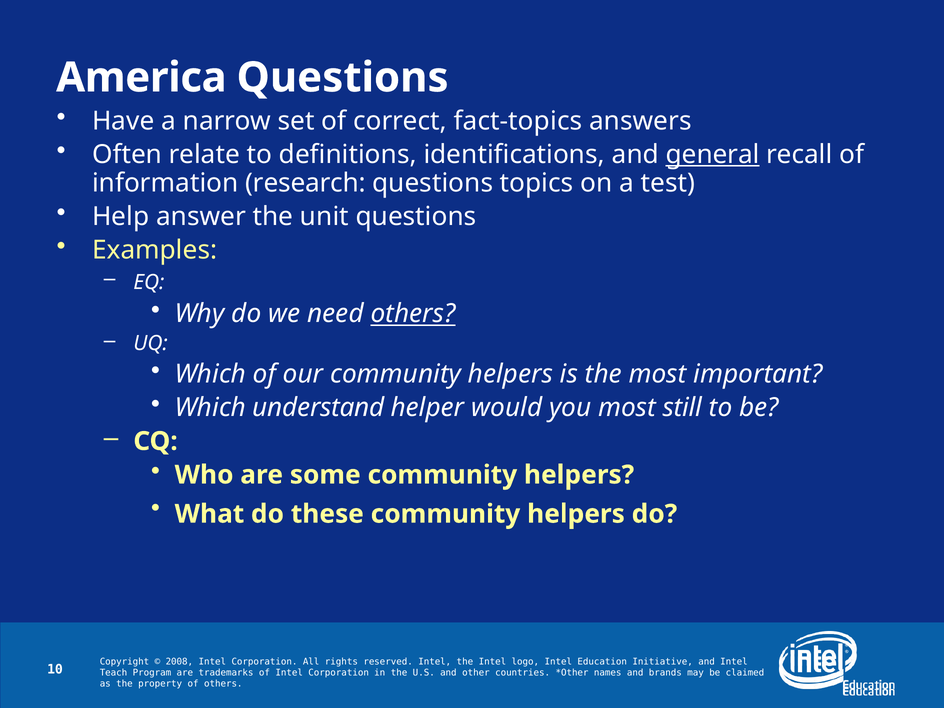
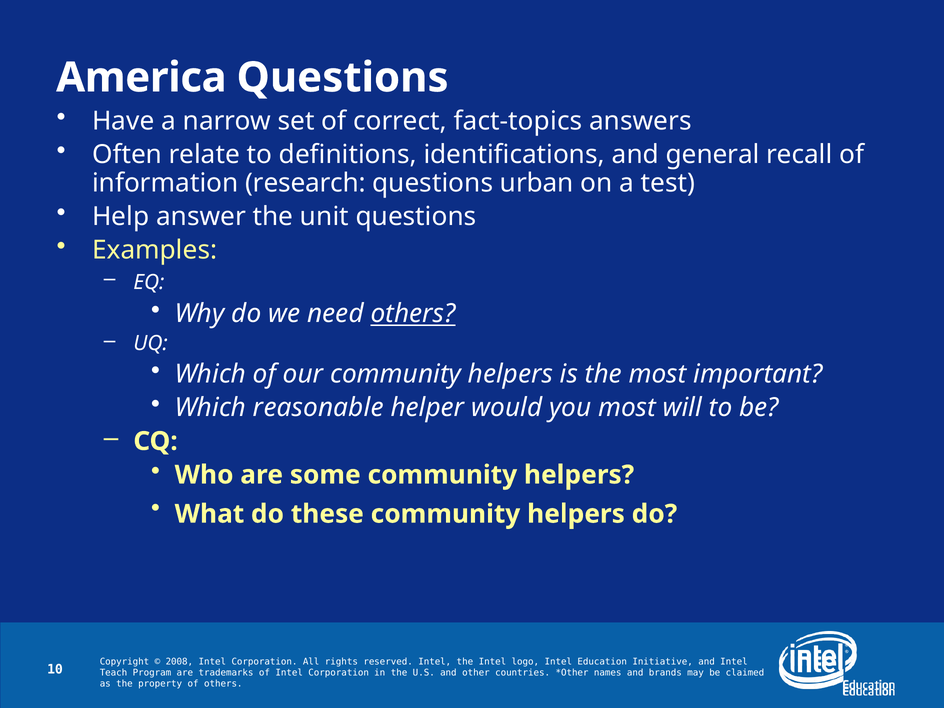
general underline: present -> none
topics: topics -> urban
understand: understand -> reasonable
still: still -> will
